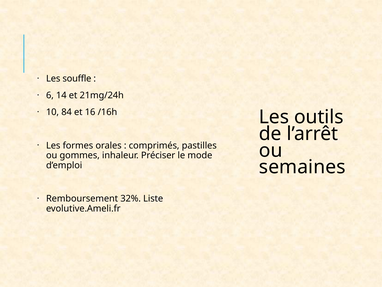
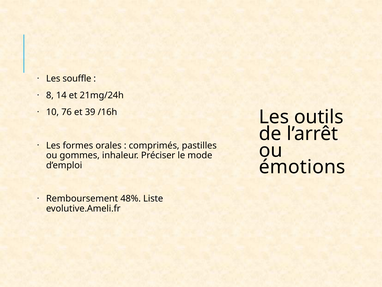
6: 6 -> 8
84: 84 -> 76
16: 16 -> 39
semaines: semaines -> émotions
32%: 32% -> 48%
